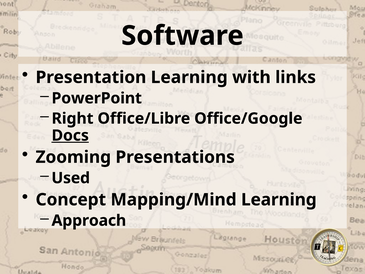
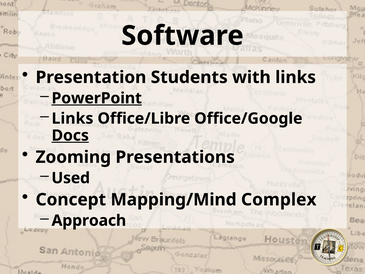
Presentation Learning: Learning -> Students
PowerPoint underline: none -> present
Right at (73, 118): Right -> Links
Mapping/Mind Learning: Learning -> Complex
